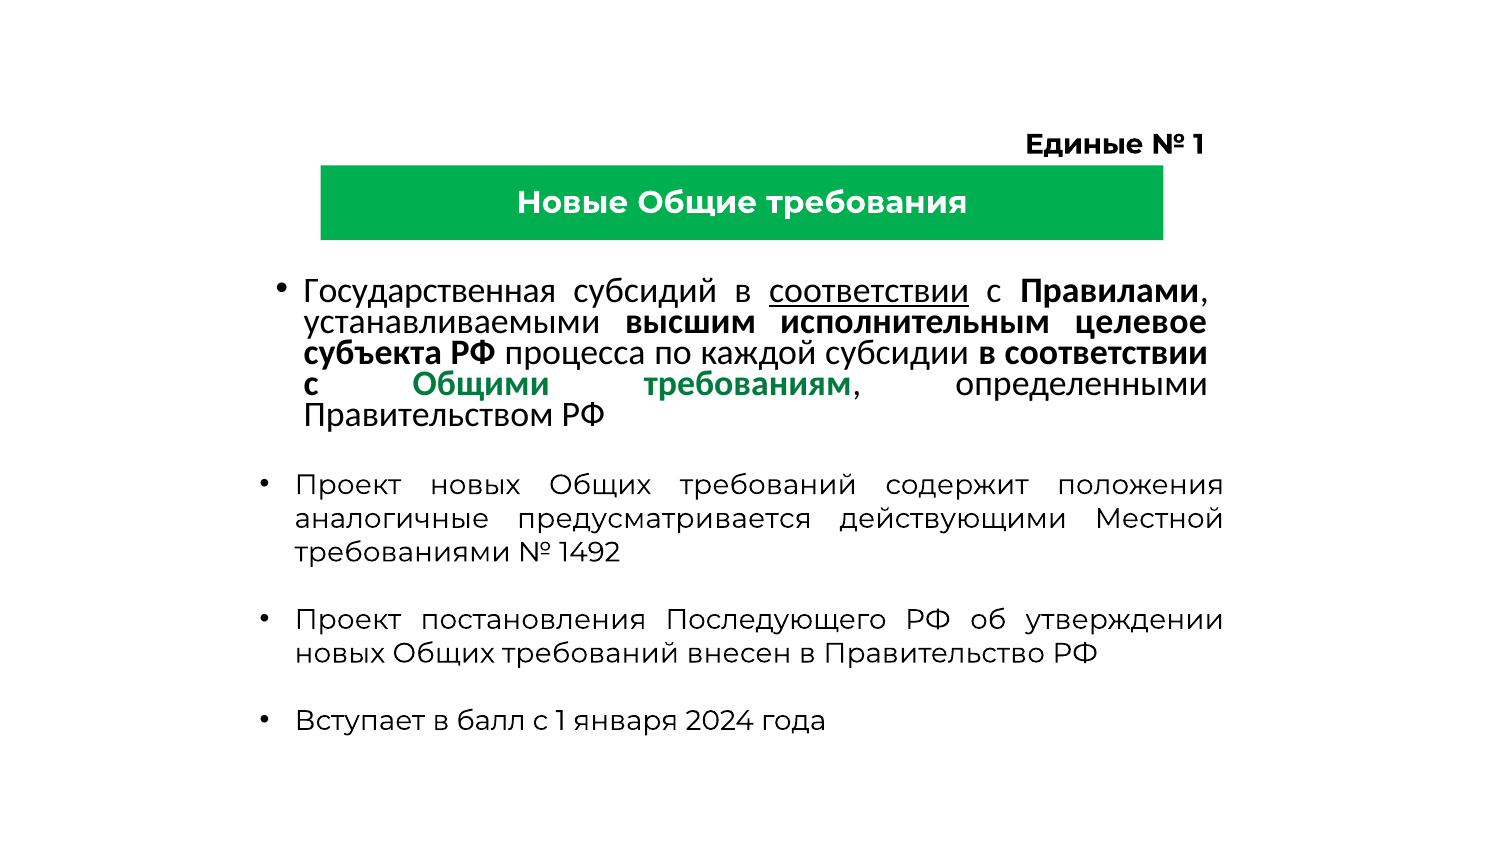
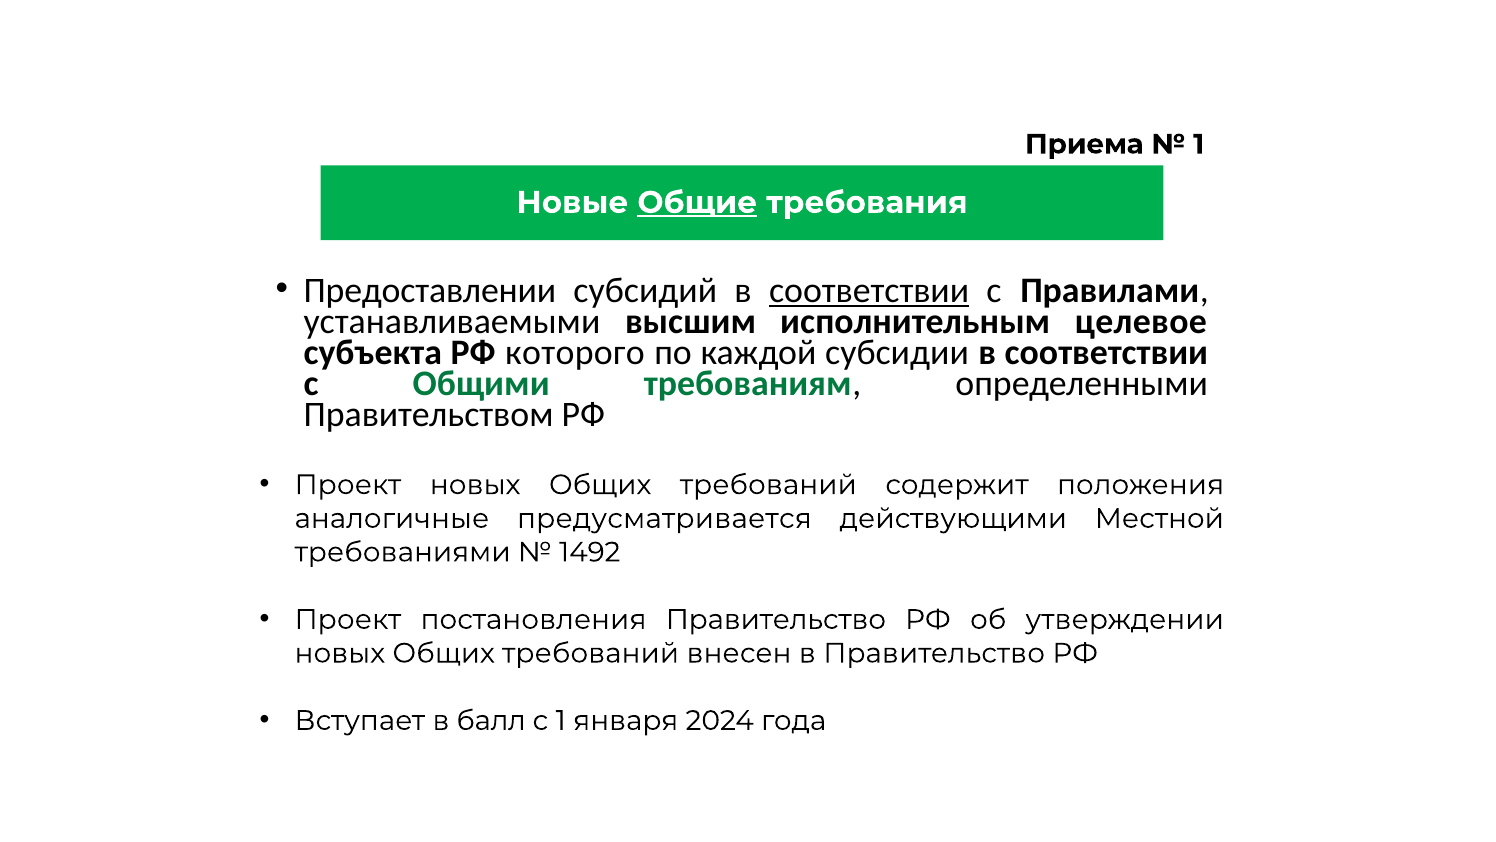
Единые: Единые -> Приема
Общие underline: none -> present
Государственная: Государственная -> Предоставлении
процесса: процесса -> которого
постановления Последующего: Последующего -> Правительство
